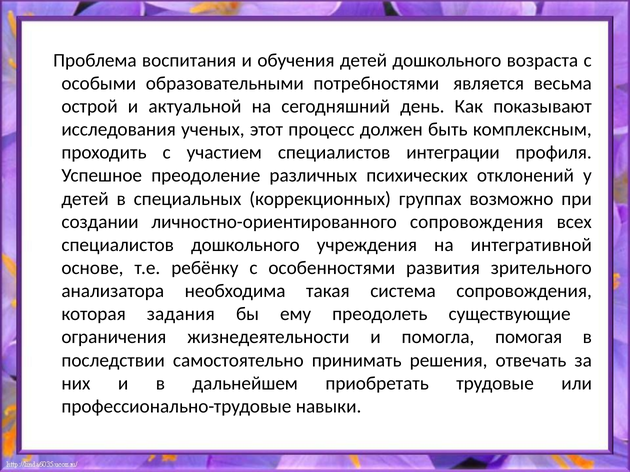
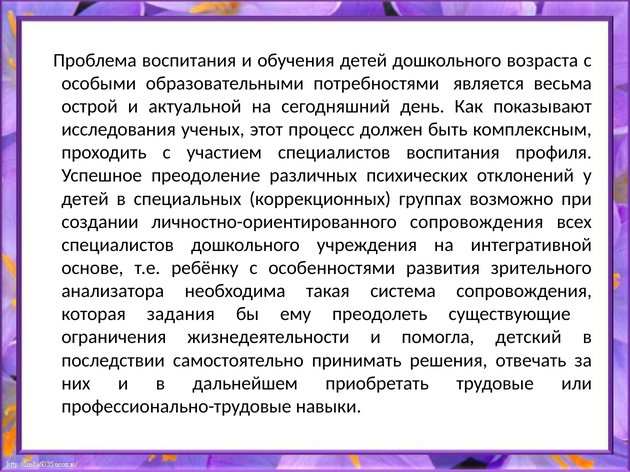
специалистов интеграции: интеграции -> воспитания
помогая: помогая -> детский
